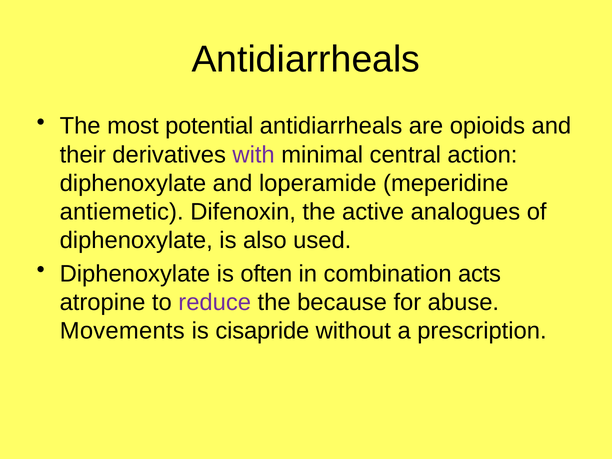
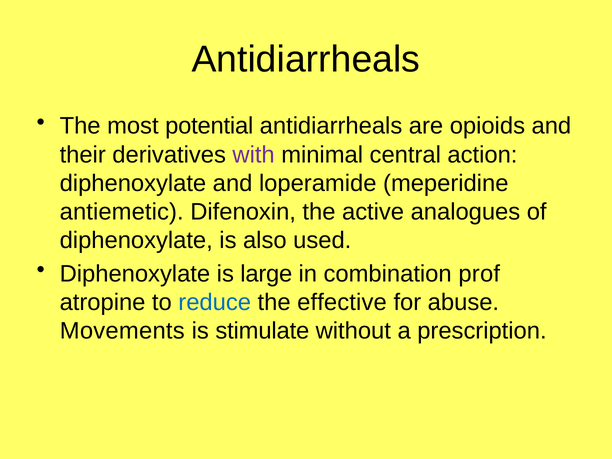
often: often -> large
acts: acts -> prof
reduce colour: purple -> blue
because: because -> effective
cisapride: cisapride -> stimulate
